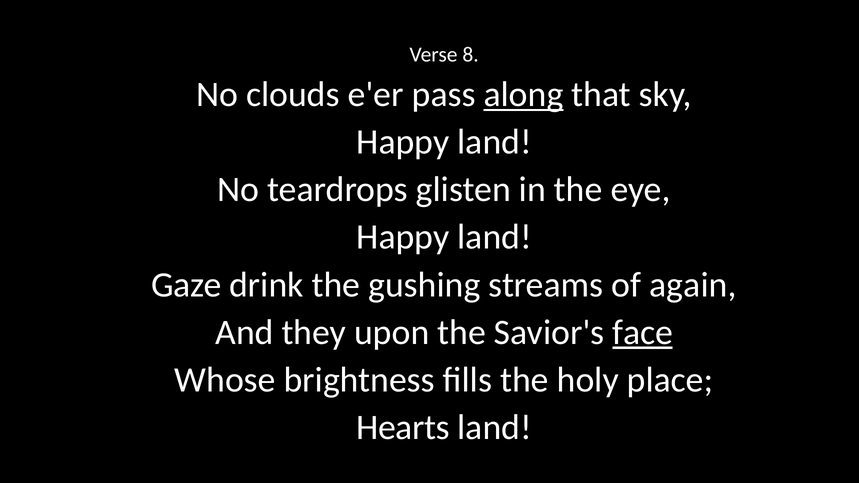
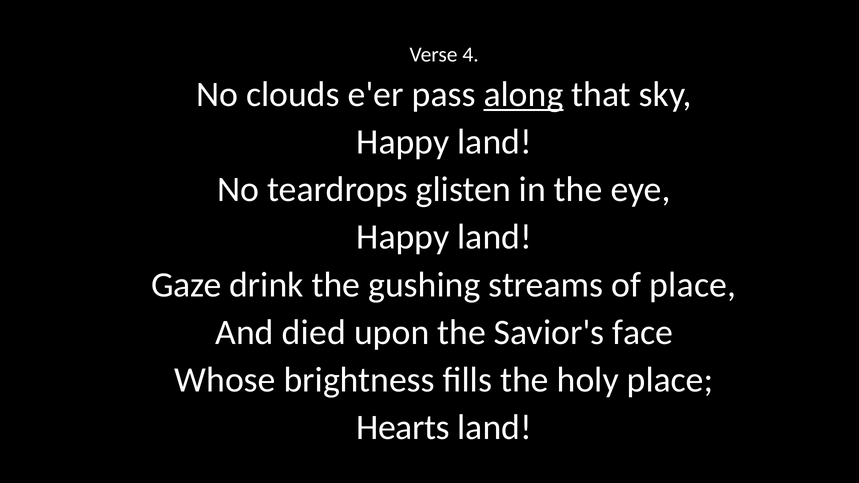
8: 8 -> 4
of again: again -> place
they: they -> died
face underline: present -> none
